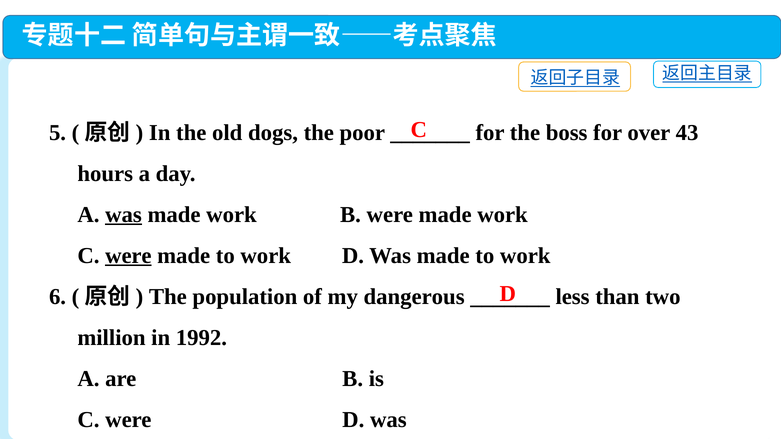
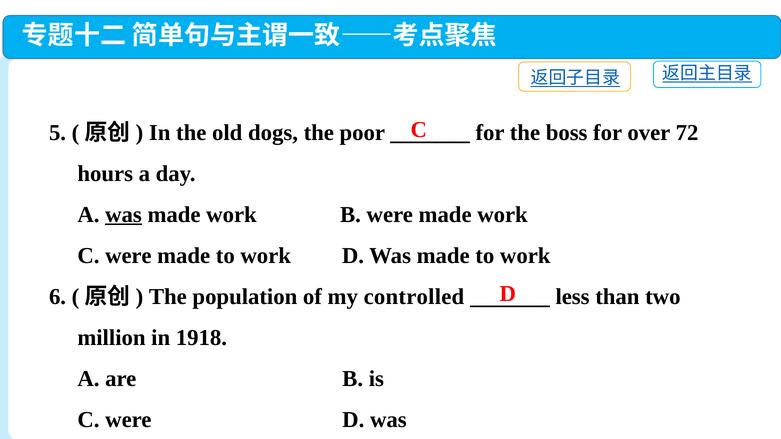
43: 43 -> 72
were at (128, 256) underline: present -> none
dangerous: dangerous -> controlled
1992: 1992 -> 1918
